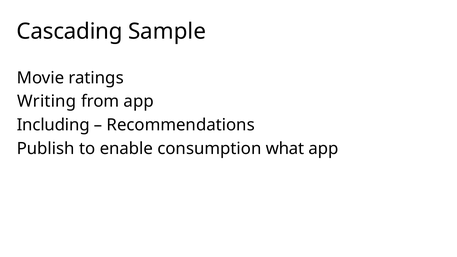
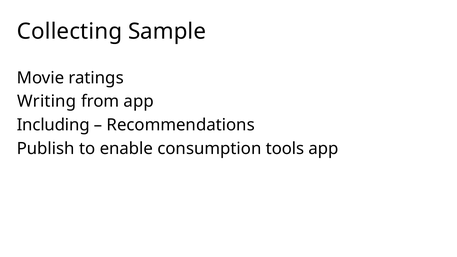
Cascading: Cascading -> Collecting
what: what -> tools
